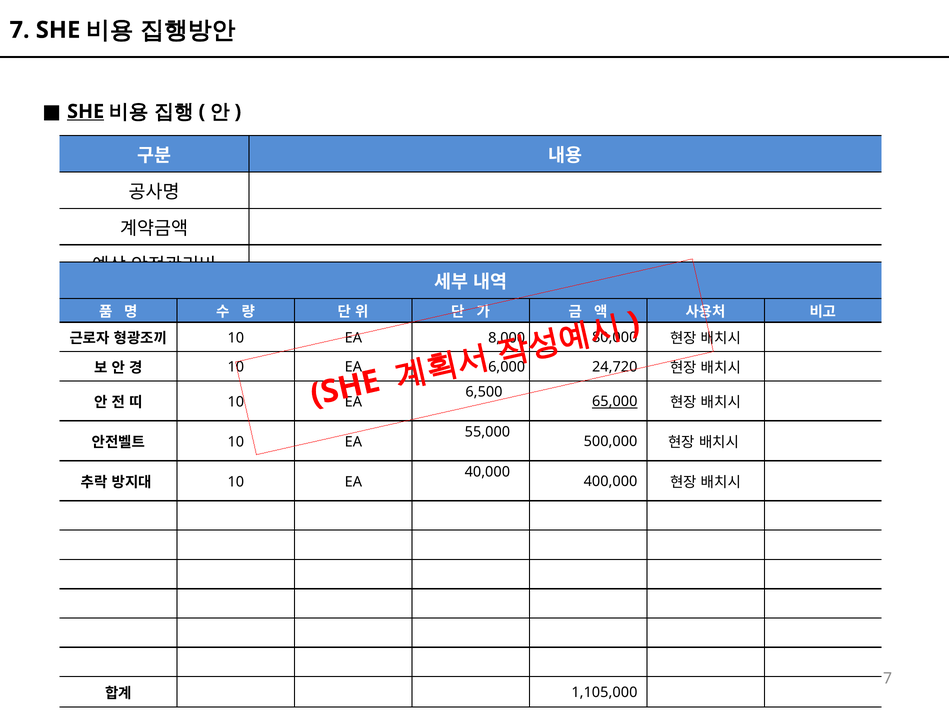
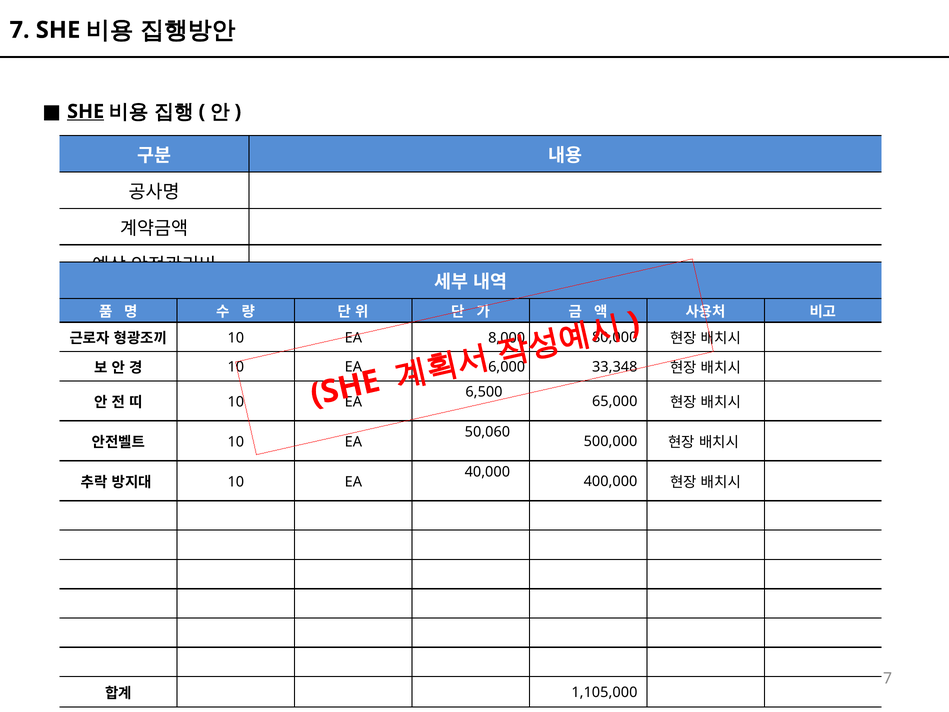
24,720: 24,720 -> 33,348
65,000 underline: present -> none
55,000: 55,000 -> 50,060
